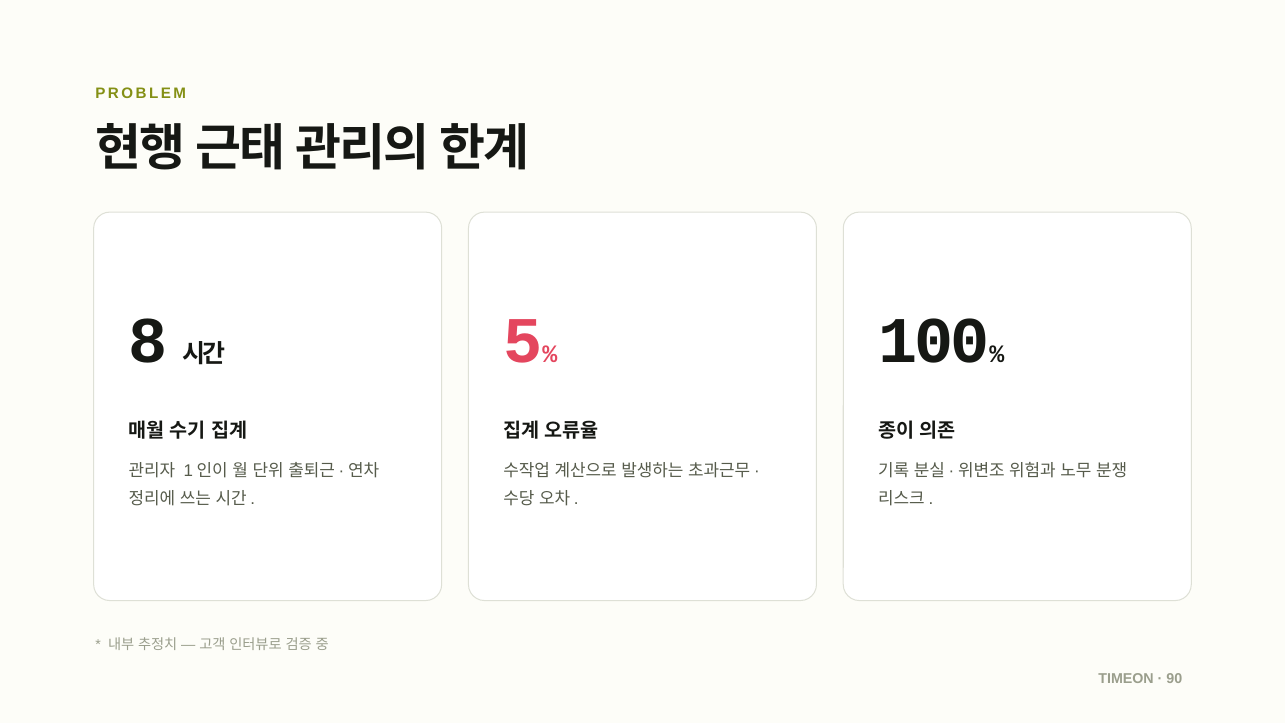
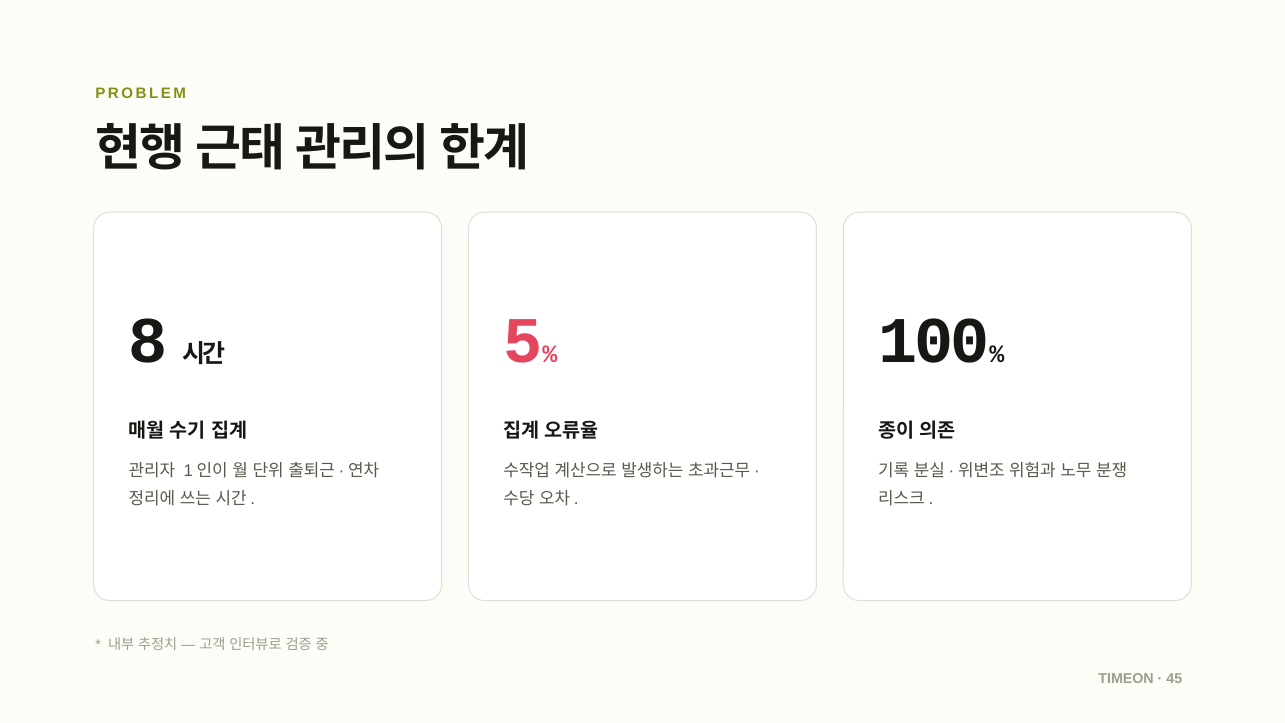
90: 90 -> 45
